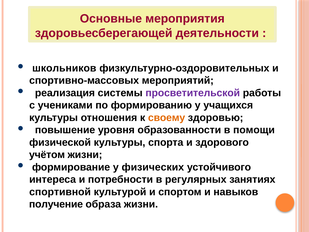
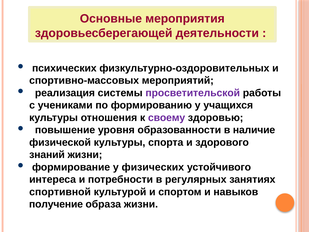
школьников: школьников -> психических
своему colour: orange -> purple
помощи: помощи -> наличие
учётом: учётом -> знаний
